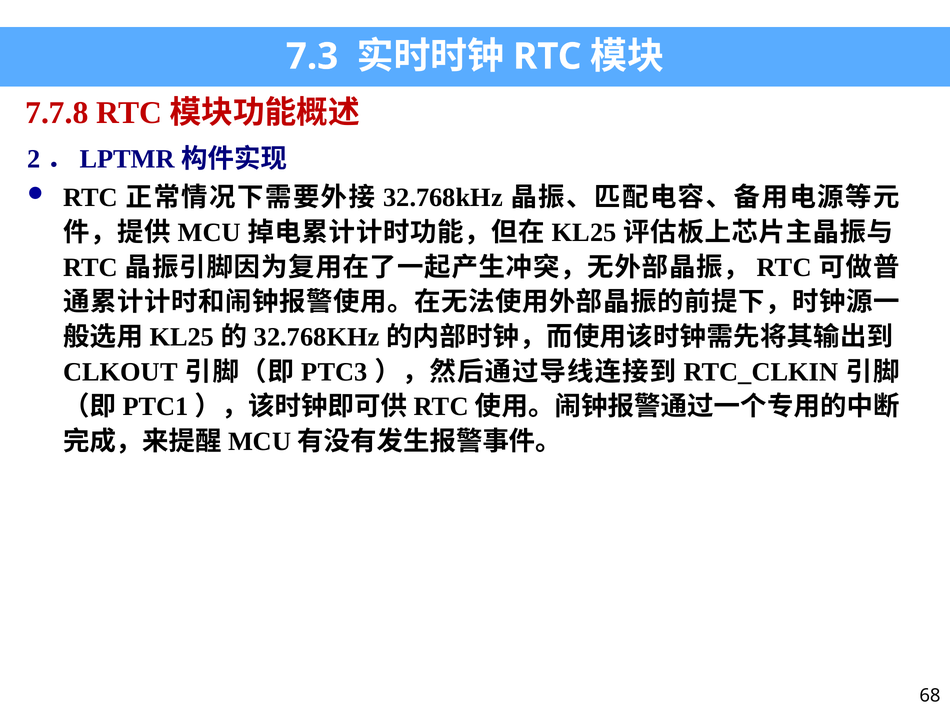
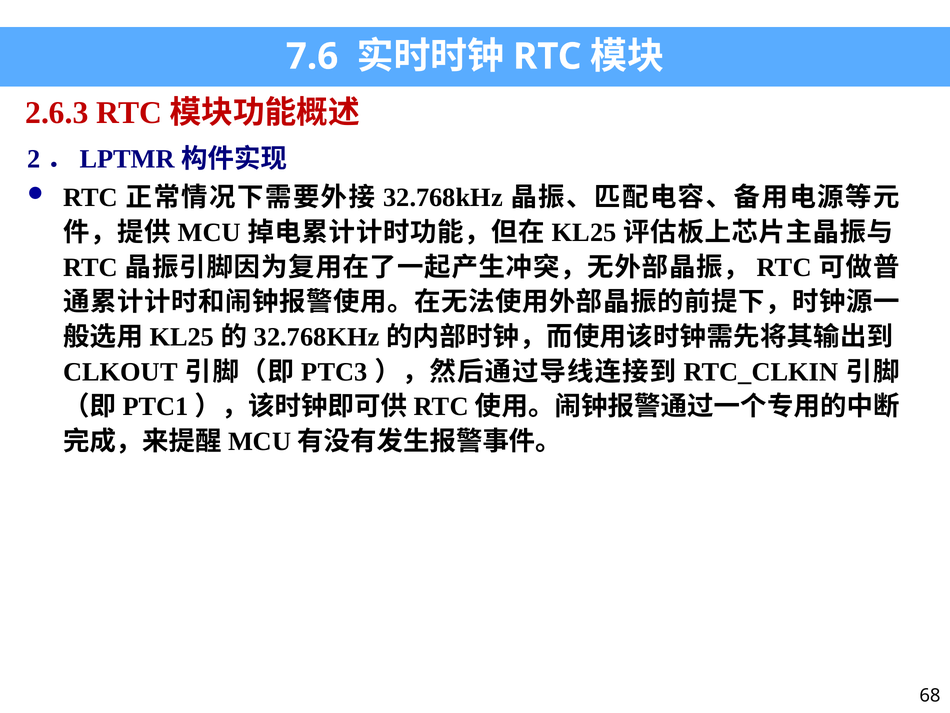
7.3: 7.3 -> 7.6
7.7.8: 7.7.8 -> 2.6.3
